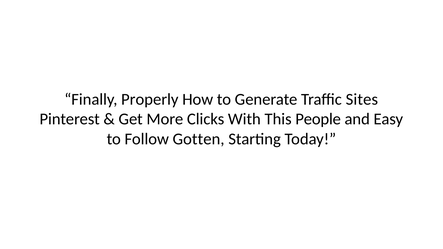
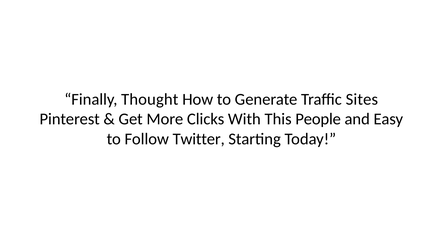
Properly: Properly -> Thought
Gotten: Gotten -> Twitter
